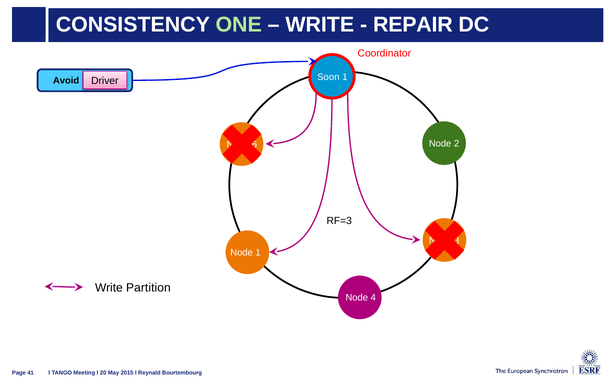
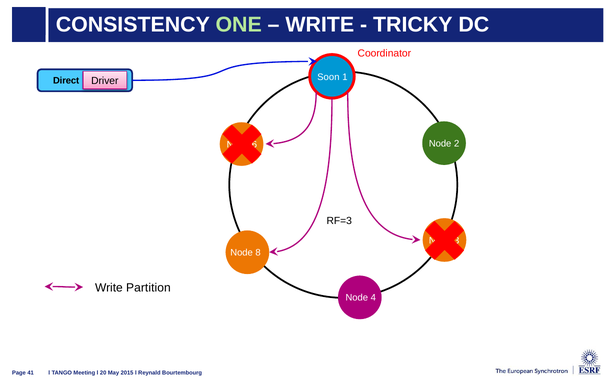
REPAIR: REPAIR -> TRICKY
Avoid: Avoid -> Direct
Node 1: 1 -> 8
